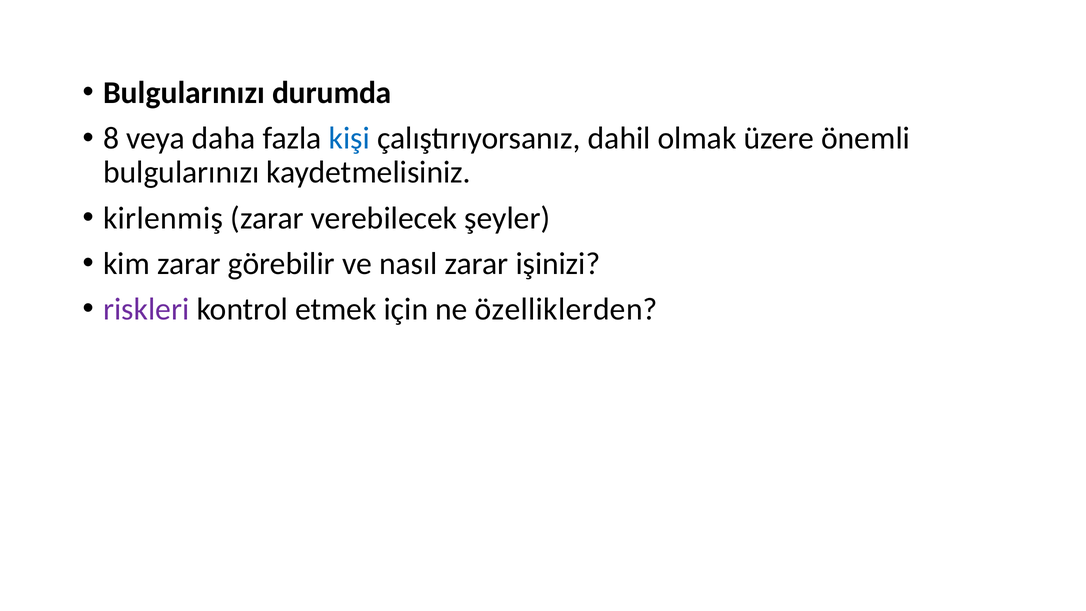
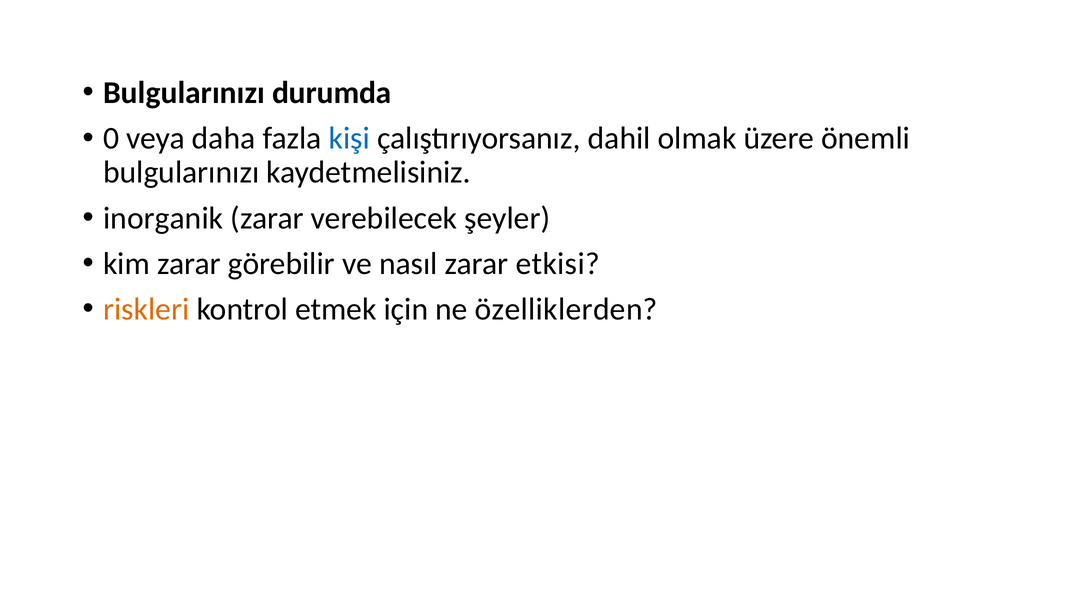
8: 8 -> 0
kirlenmiş: kirlenmiş -> inorganik
işinizi: işinizi -> etkisi
riskleri colour: purple -> orange
